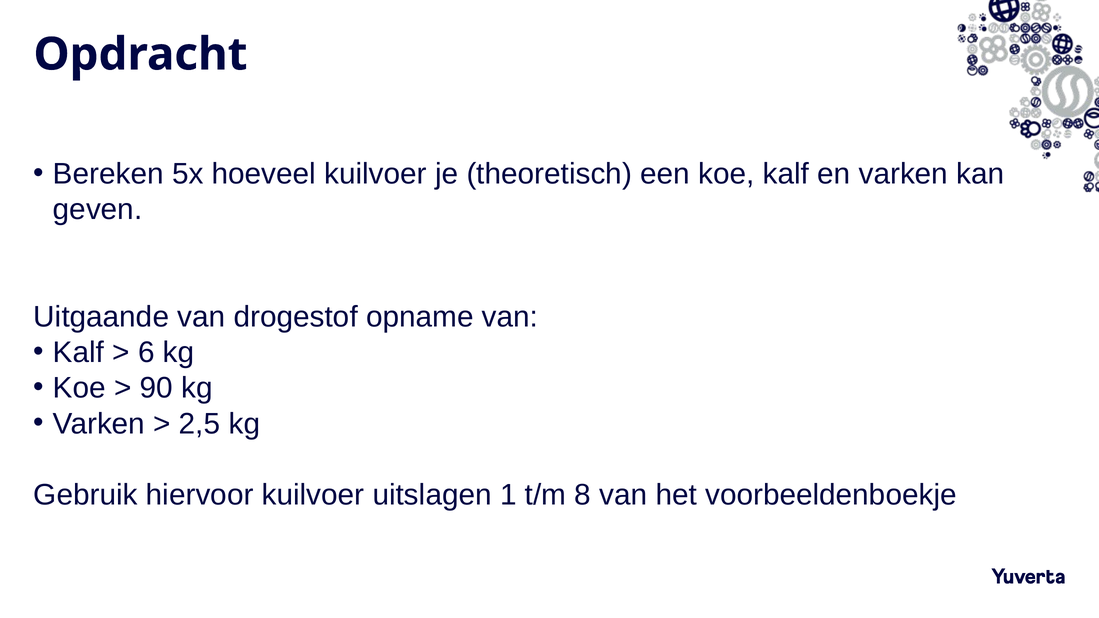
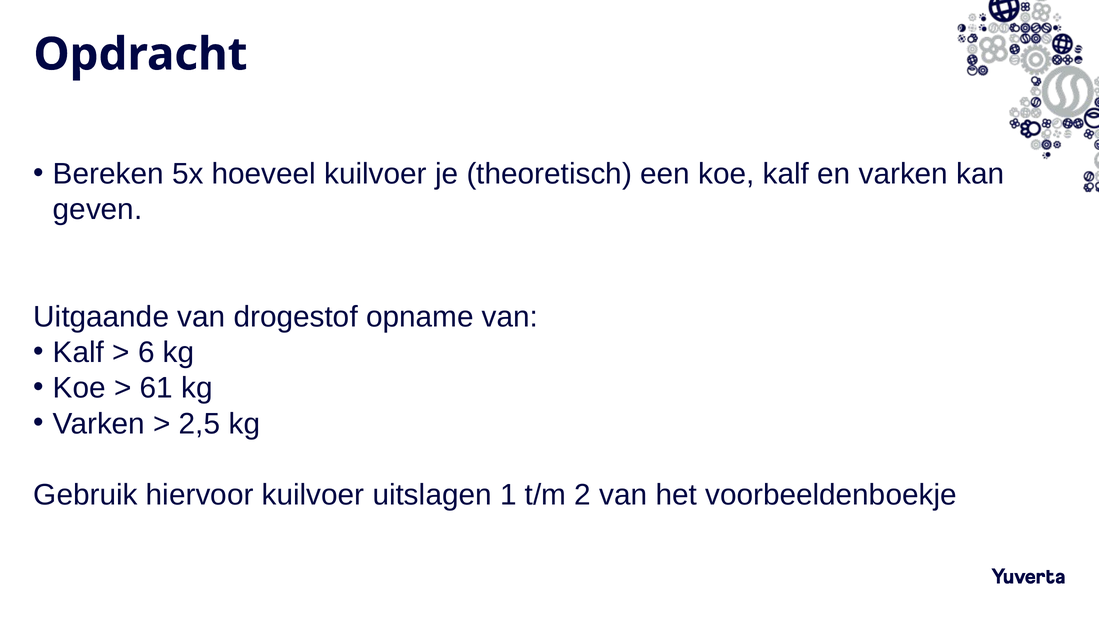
90: 90 -> 61
8: 8 -> 2
